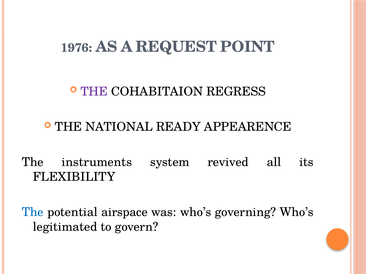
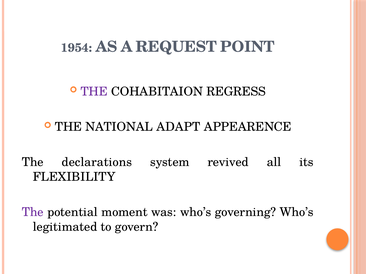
1976: 1976 -> 1954
READY: READY -> ADAPT
instruments: instruments -> declarations
The at (33, 213) colour: blue -> purple
airspace: airspace -> moment
